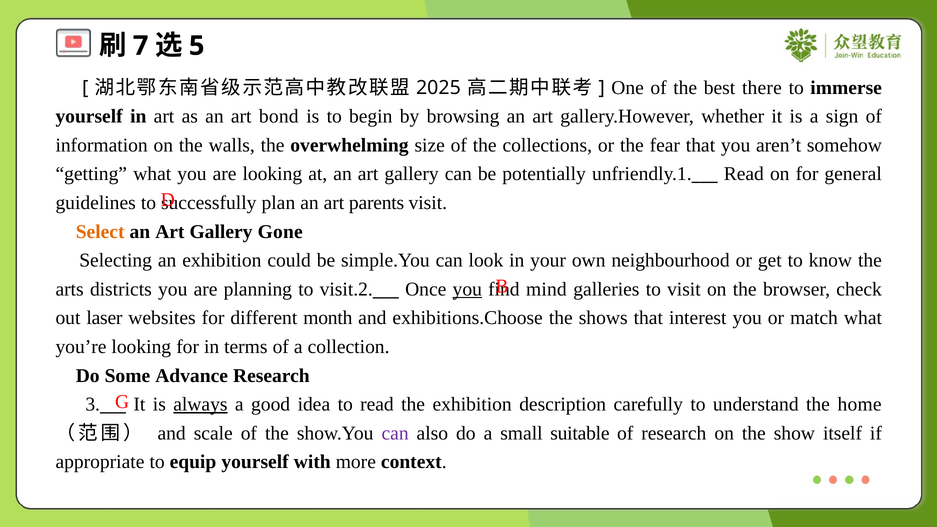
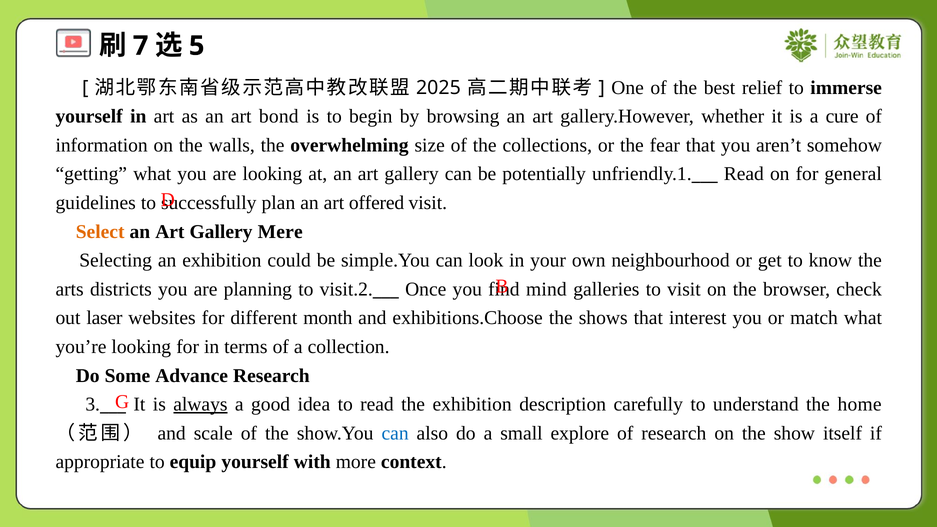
there: there -> relief
sign: sign -> cure
parents: parents -> offered
Gone: Gone -> Mere
you at (467, 289) underline: present -> none
can at (395, 433) colour: purple -> blue
suitable: suitable -> explore
